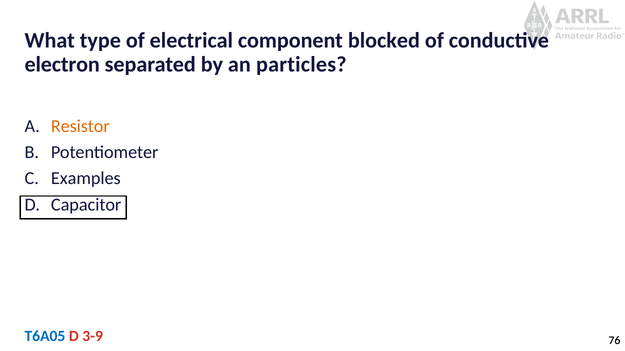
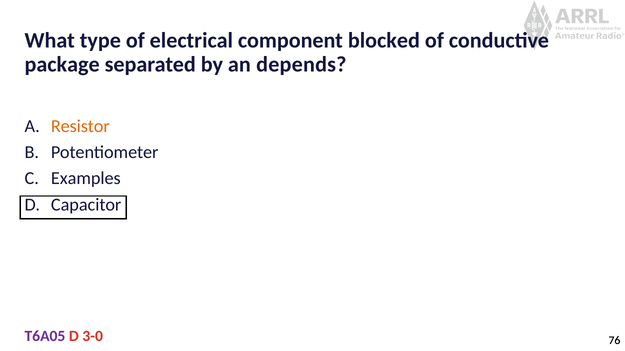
electron: electron -> package
particles: particles -> depends
T6A05 colour: blue -> purple
3-9: 3-9 -> 3-0
